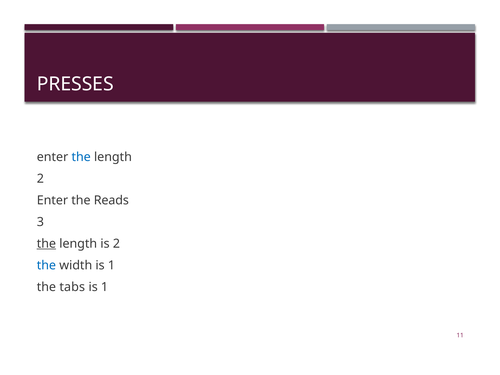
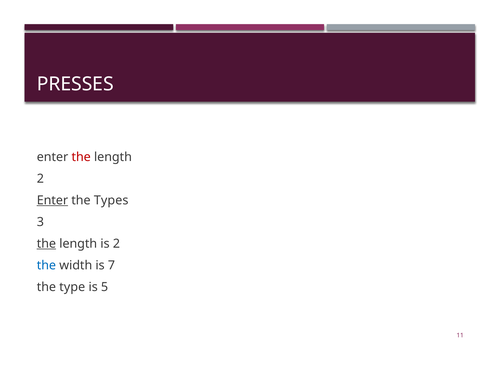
the at (81, 157) colour: blue -> red
Enter at (52, 200) underline: none -> present
Reads: Reads -> Types
width is 1: 1 -> 7
tabs: tabs -> type
1 at (105, 287): 1 -> 5
